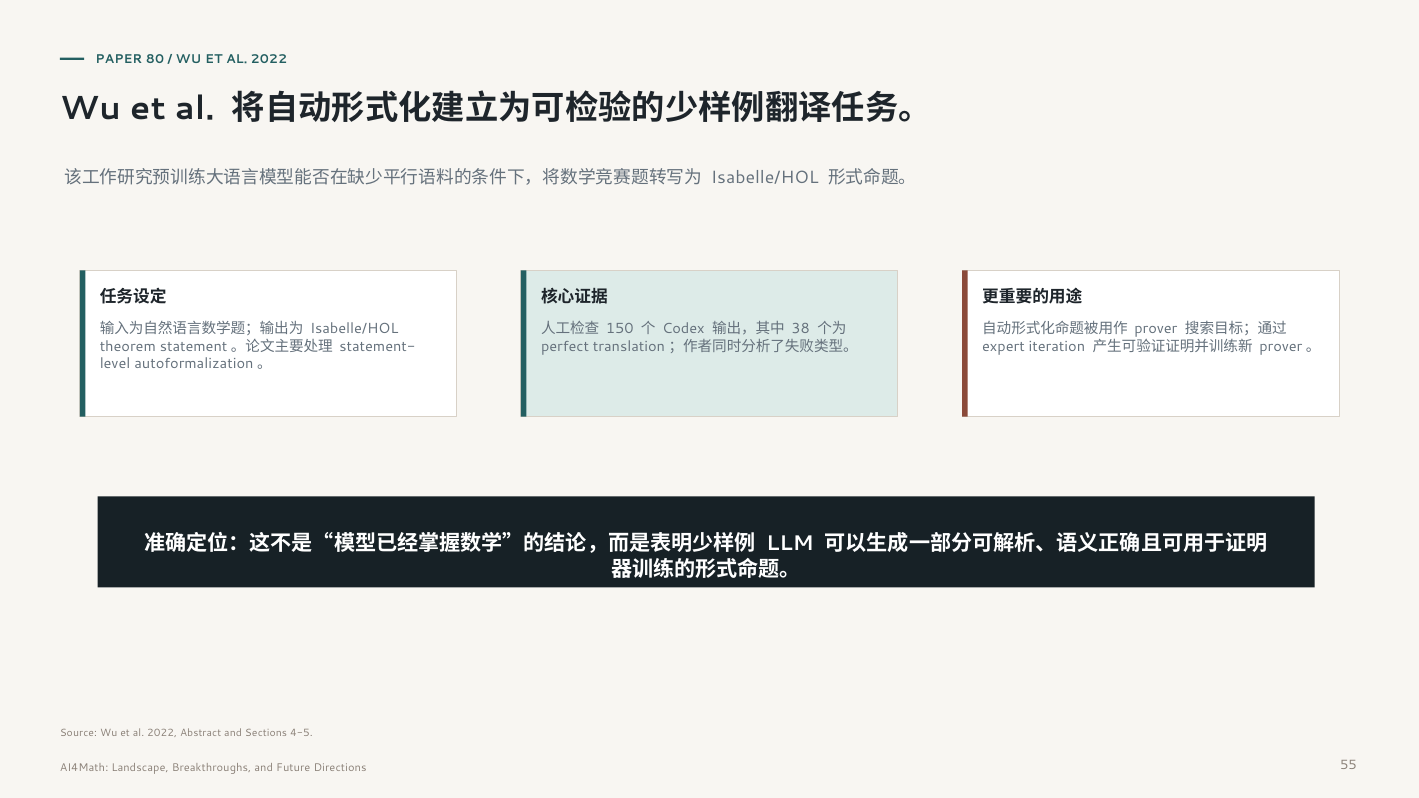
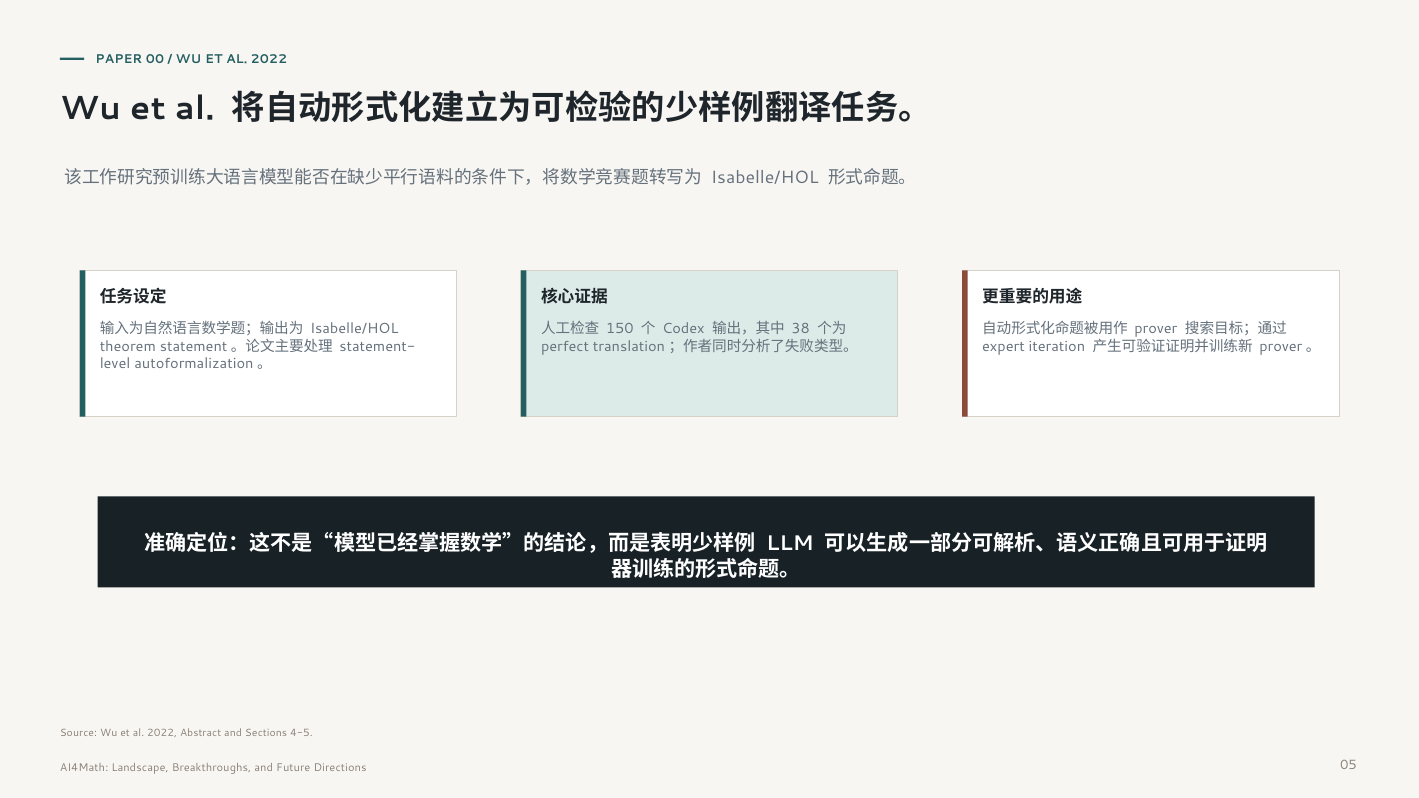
80: 80 -> 00
55: 55 -> 05
